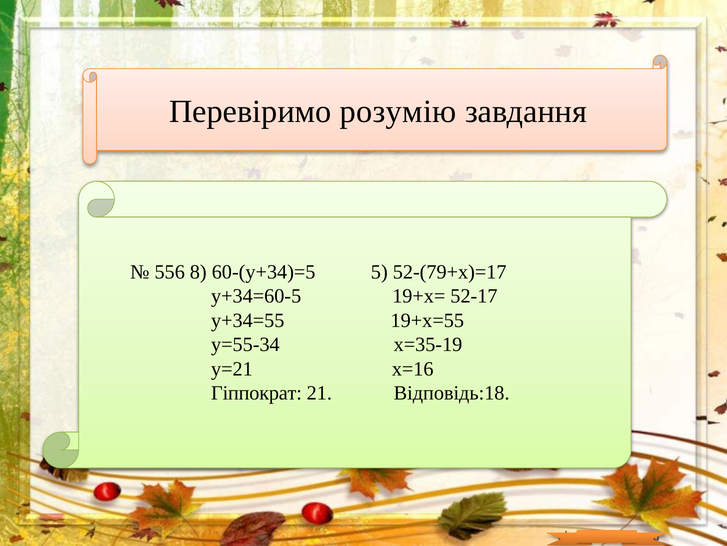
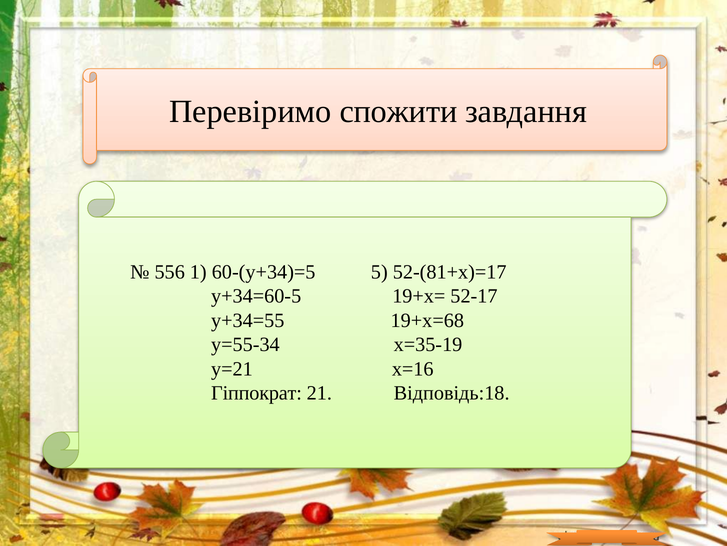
розумію: розумію -> спожити
8: 8 -> 1
52-(79+х)=17: 52-(79+х)=17 -> 52-(81+х)=17
19+х=55: 19+х=55 -> 19+х=68
